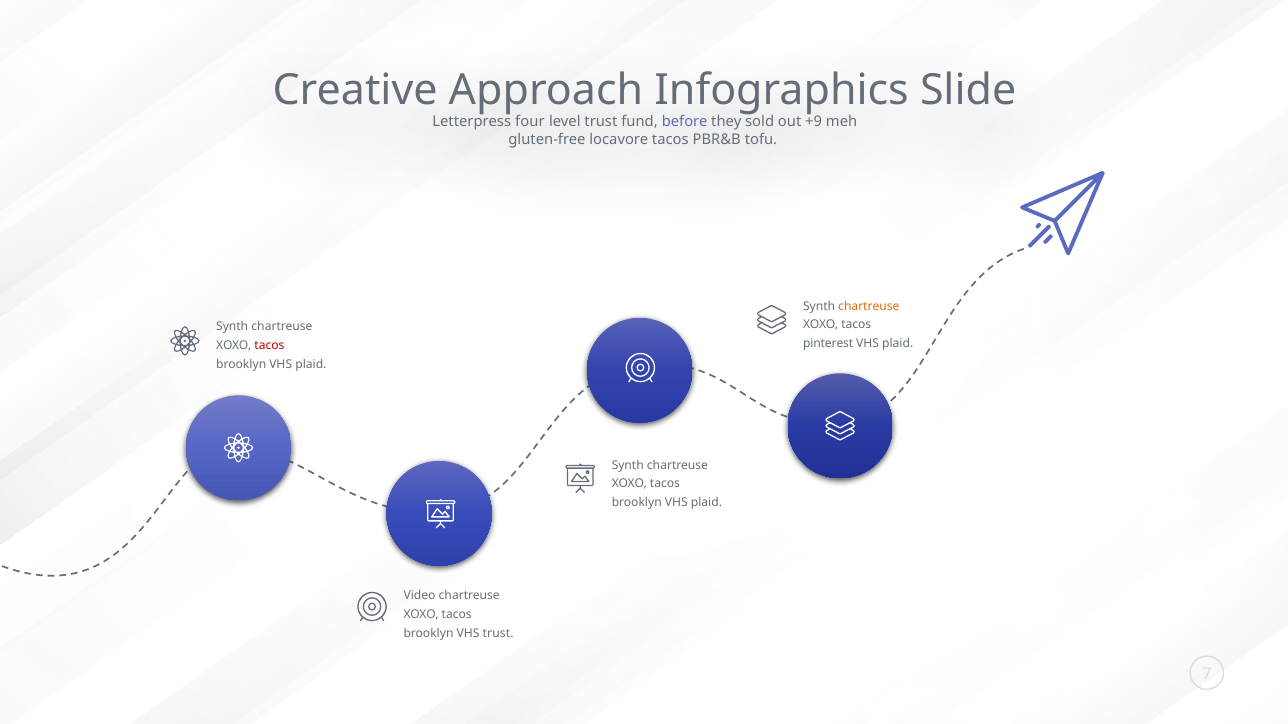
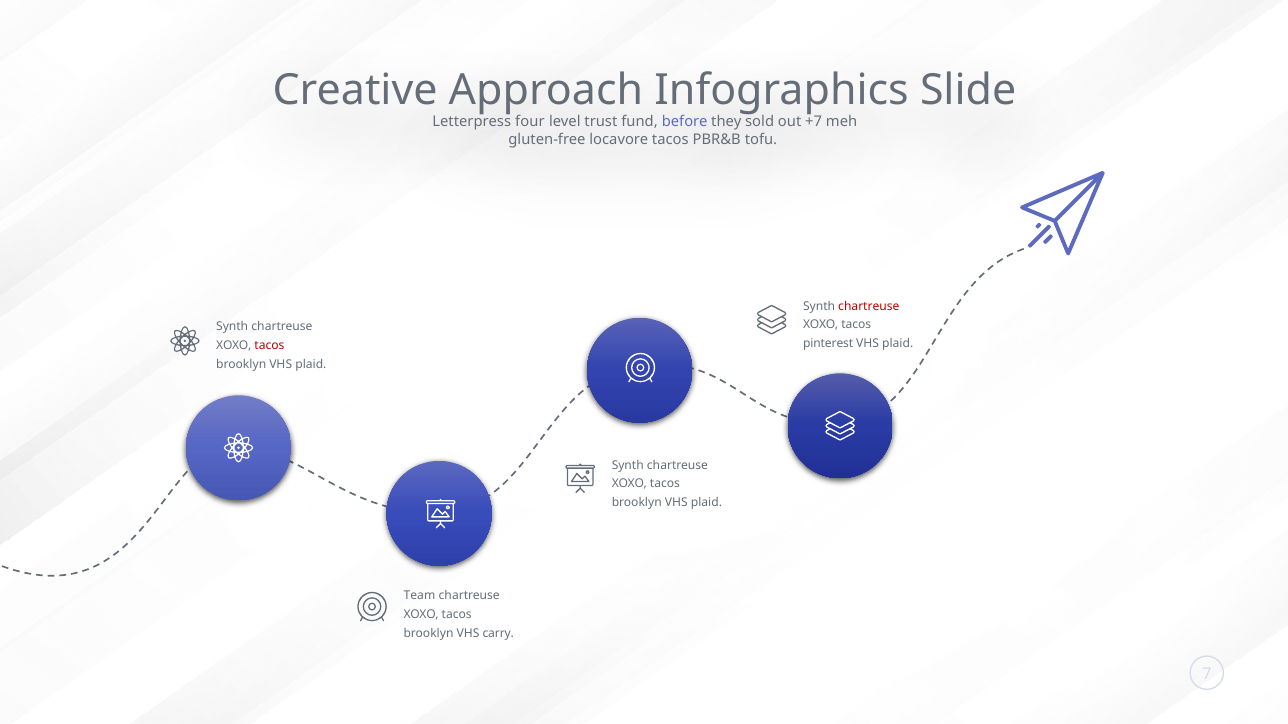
+9: +9 -> +7
chartreuse at (869, 306) colour: orange -> red
Video: Video -> Team
VHS trust: trust -> carry
